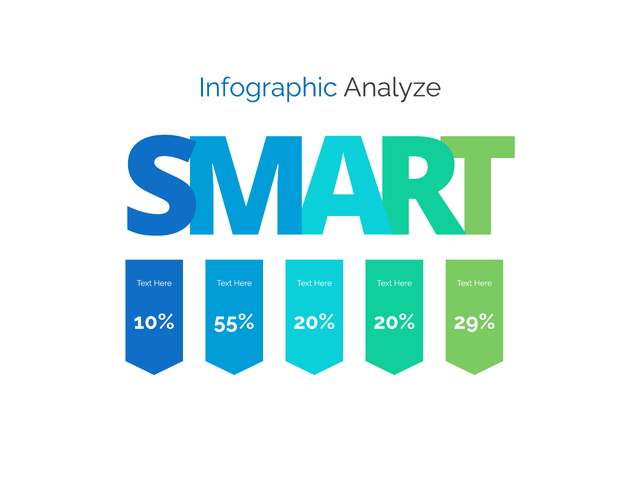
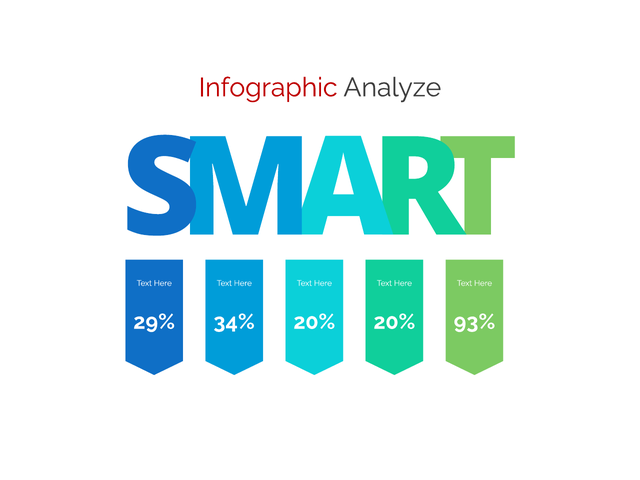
Infographic colour: blue -> red
10%: 10% -> 29%
55%: 55% -> 34%
29%: 29% -> 93%
